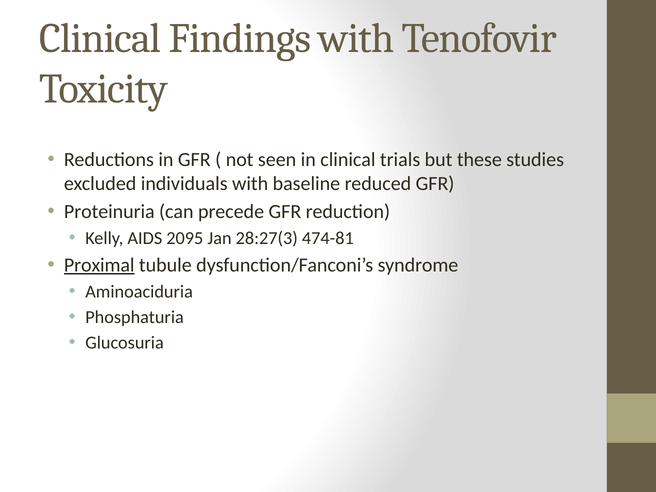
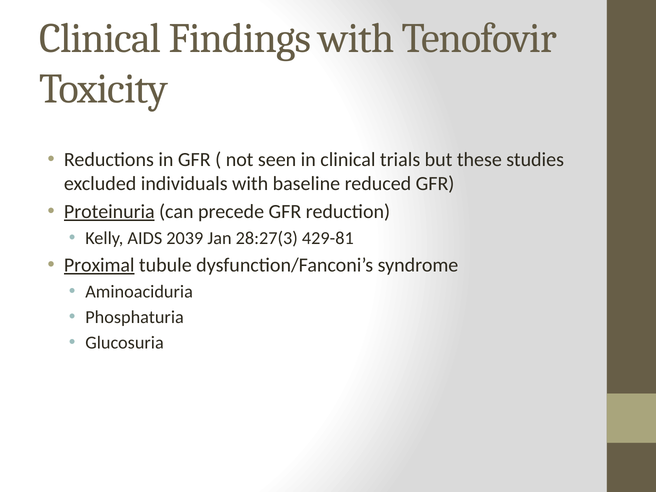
Proteinuria underline: none -> present
2095: 2095 -> 2039
474-81: 474-81 -> 429-81
